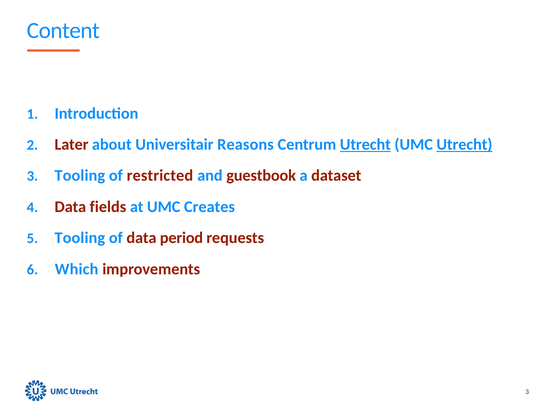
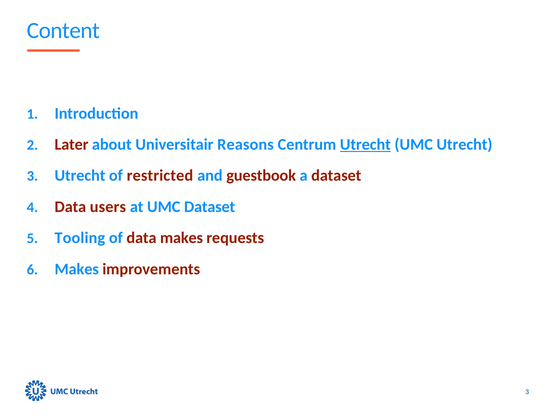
Utrecht at (464, 145) underline: present -> none
3 Tooling: Tooling -> Utrecht
fields: fields -> users
UMC Creates: Creates -> Dataset
data period: period -> makes
Which at (77, 269): Which -> Makes
